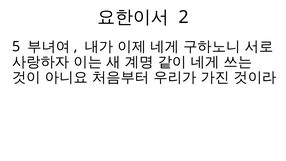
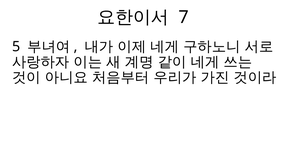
2: 2 -> 7
